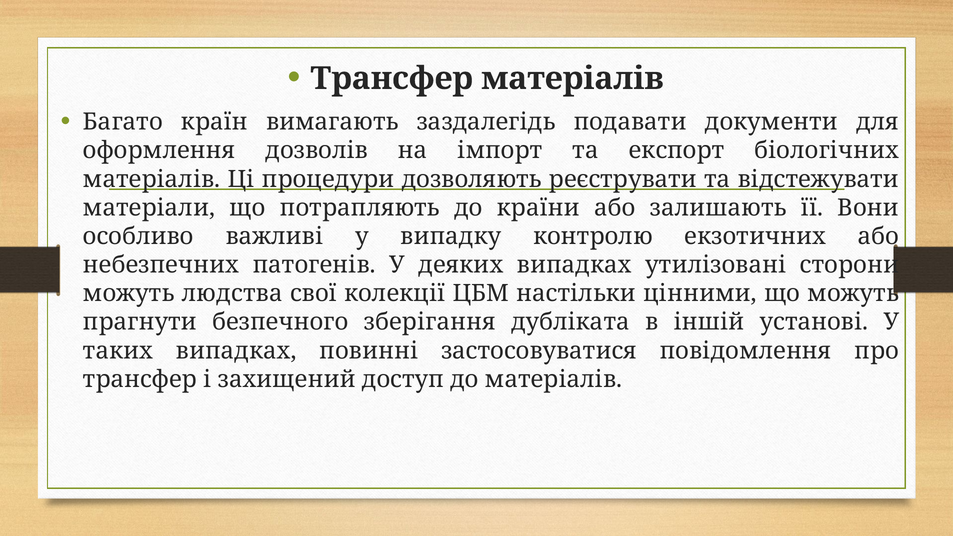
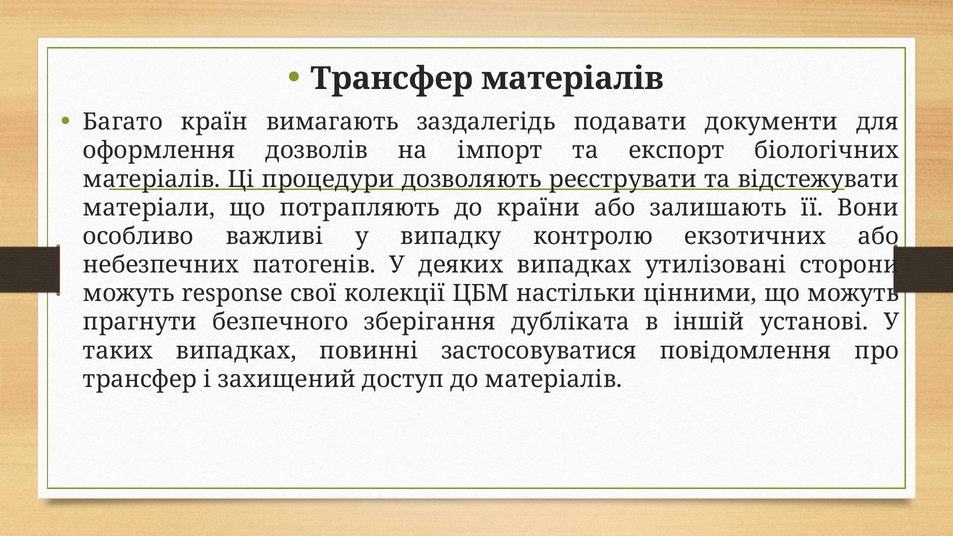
людства: людства -> response
